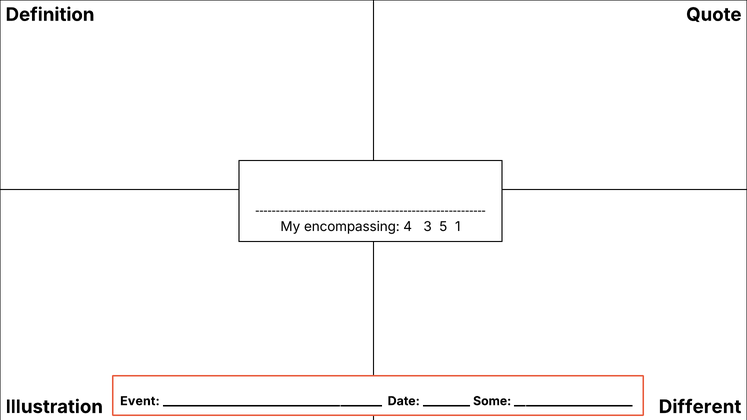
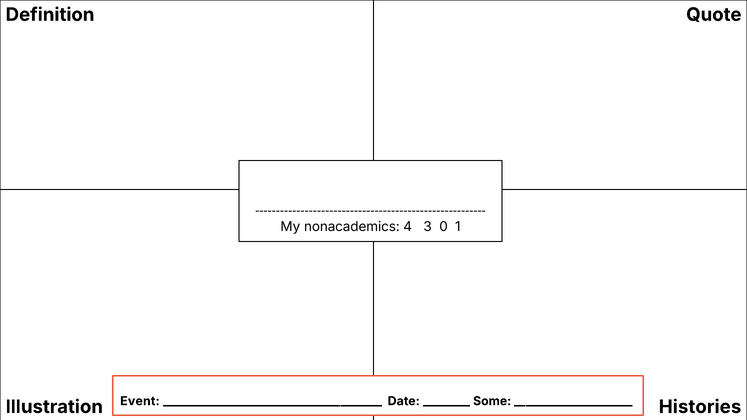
encompassing: encompassing -> nonacademics
5: 5 -> 0
Different: Different -> Histories
